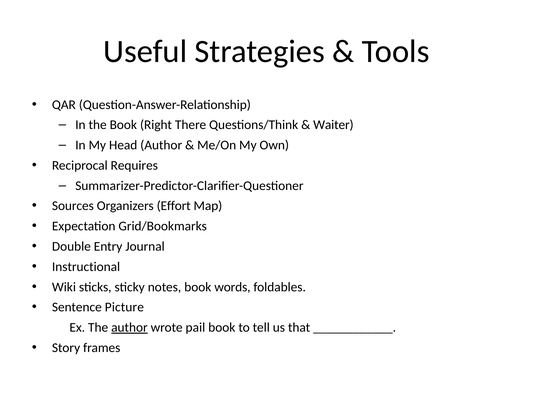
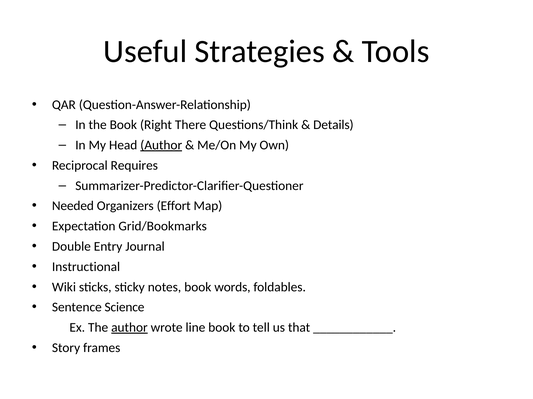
Waiter: Waiter -> Details
Author at (161, 145) underline: none -> present
Sources: Sources -> Needed
Picture: Picture -> Science
pail: pail -> line
